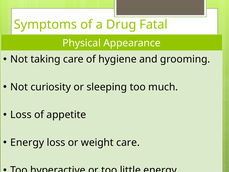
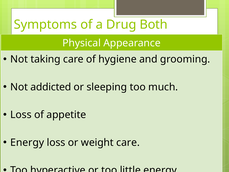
Fatal: Fatal -> Both
curiosity: curiosity -> addicted
